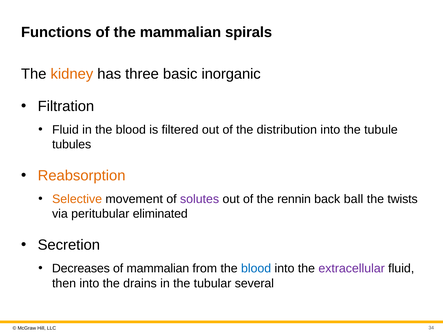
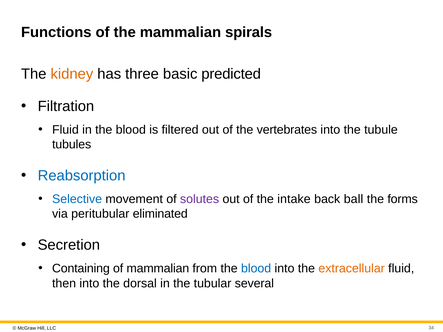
inorganic: inorganic -> predicted
distribution: distribution -> vertebrates
Reabsorption colour: orange -> blue
Selective colour: orange -> blue
rennin: rennin -> intake
twists: twists -> forms
Decreases: Decreases -> Containing
extracellular colour: purple -> orange
drains: drains -> dorsal
